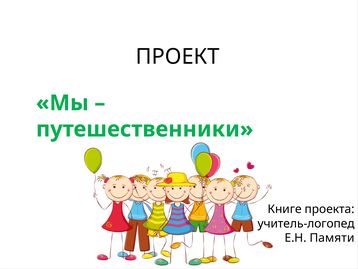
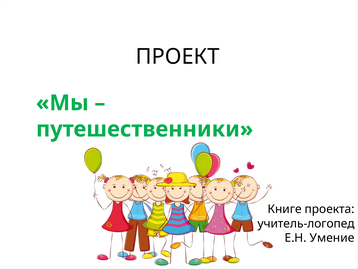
Памяти: Памяти -> Умение
